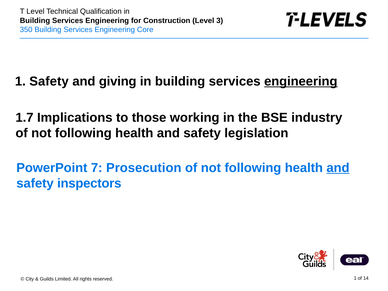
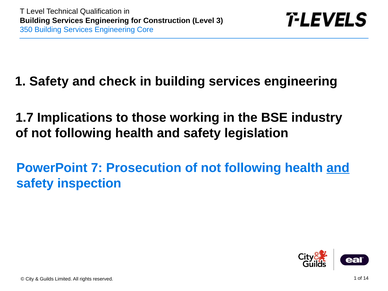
giving: giving -> check
engineering at (301, 81) underline: present -> none
inspectors: inspectors -> inspection
